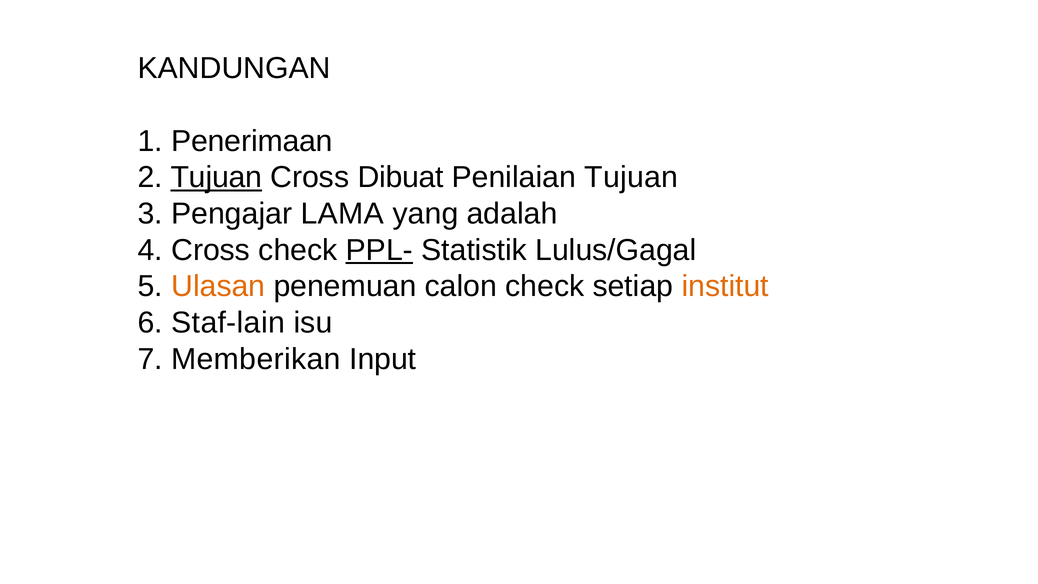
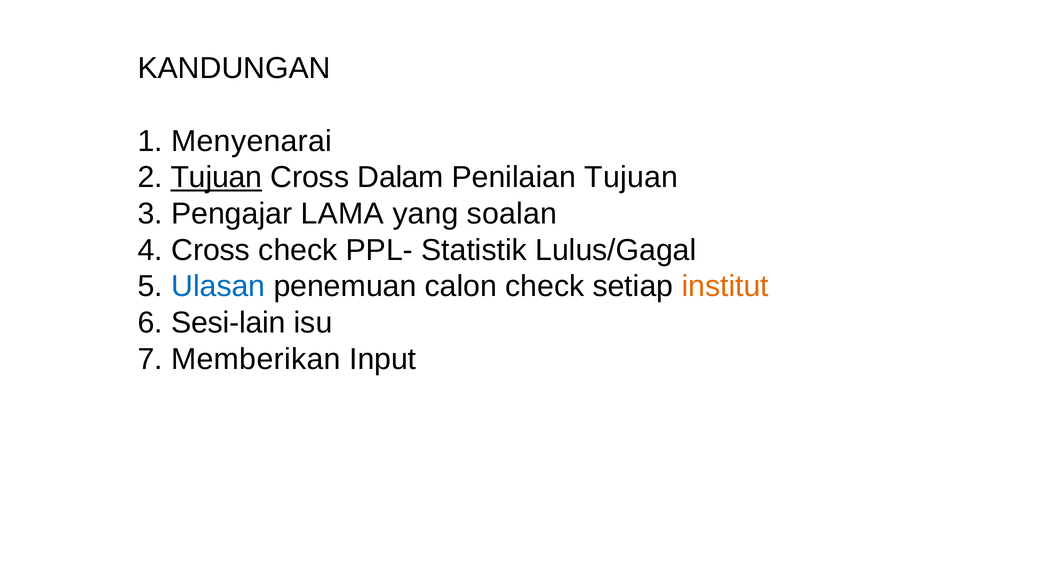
Penerimaan: Penerimaan -> Menyenarai
Dibuat: Dibuat -> Dalam
adalah: adalah -> soalan
PPL- underline: present -> none
Ulasan colour: orange -> blue
Staf-lain: Staf-lain -> Sesi-lain
